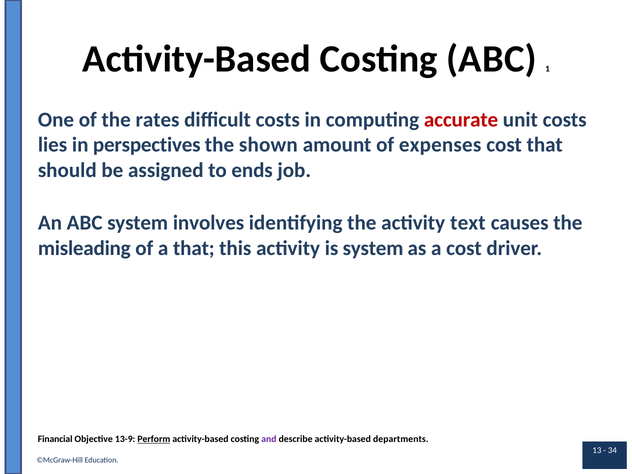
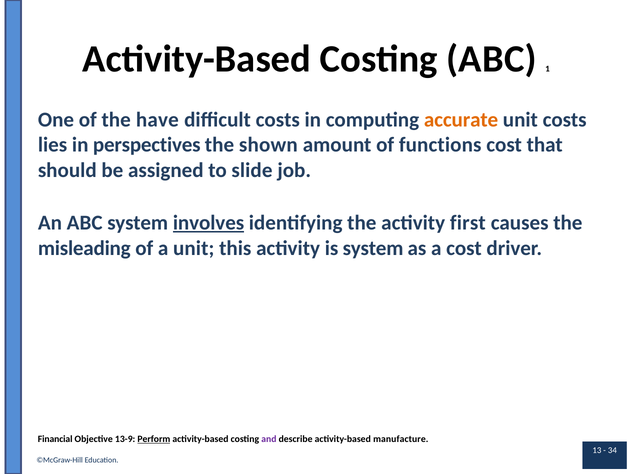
rates: rates -> have
accurate colour: red -> orange
expenses: expenses -> functions
ends: ends -> slide
involves underline: none -> present
text: text -> first
a that: that -> unit
departments: departments -> manufacture
